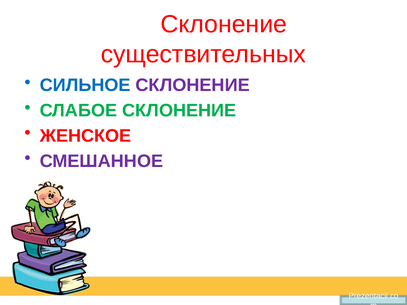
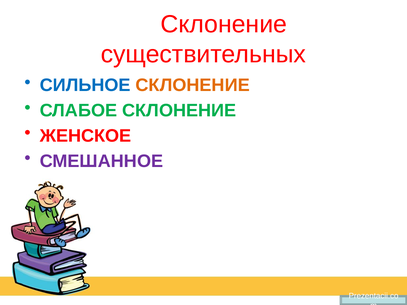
СКЛОНЕНИЕ at (193, 85) colour: purple -> orange
